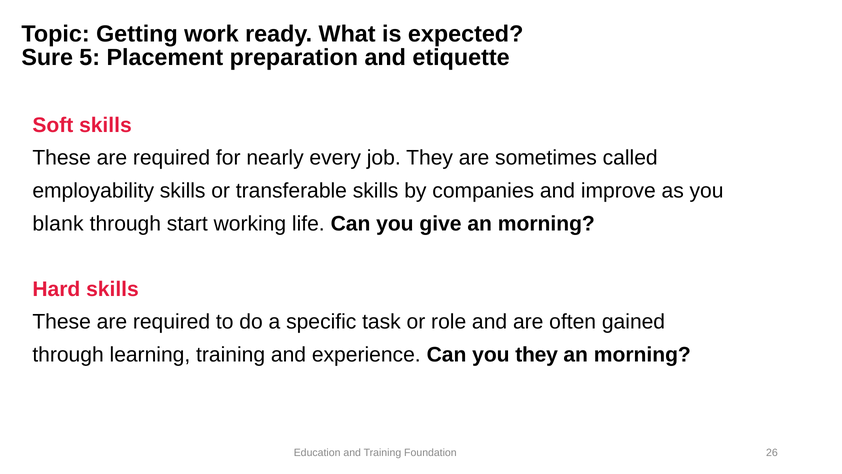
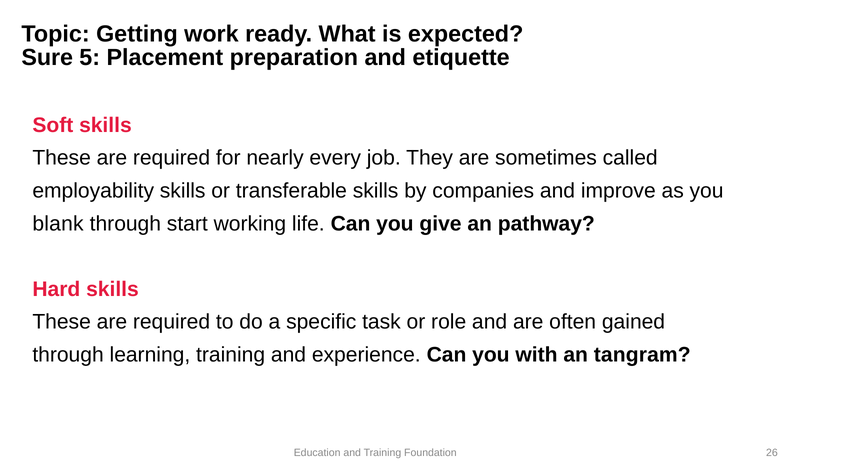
give an morning: morning -> pathway
you they: they -> with
morning at (642, 354): morning -> tangram
